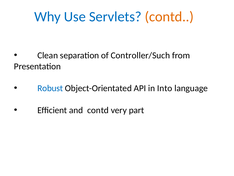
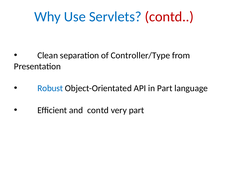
contd at (169, 17) colour: orange -> red
Controller/Such: Controller/Such -> Controller/Type
in Into: Into -> Part
